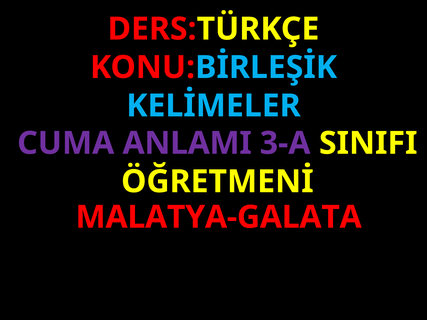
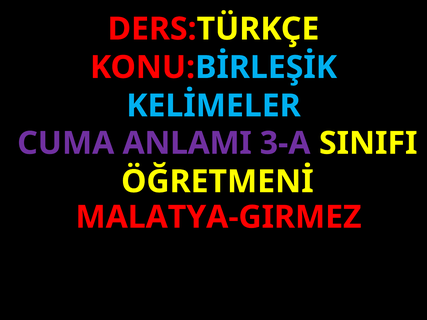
MALATYA-GALATA: MALATYA-GALATA -> MALATYA-GIRMEZ
